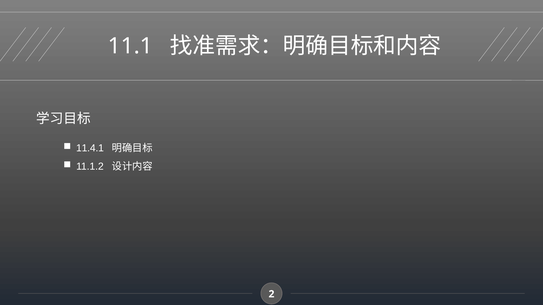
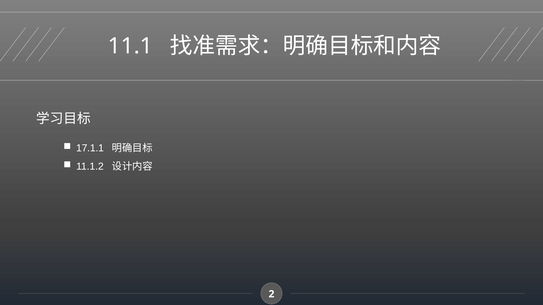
11.4.1: 11.4.1 -> 17.1.1
